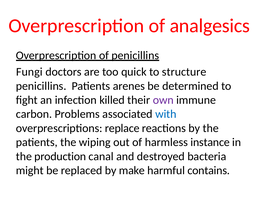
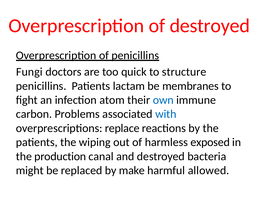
of analgesics: analgesics -> destroyed
arenes: arenes -> lactam
determined: determined -> membranes
killed: killed -> atom
own colour: purple -> blue
instance: instance -> exposed
contains: contains -> allowed
